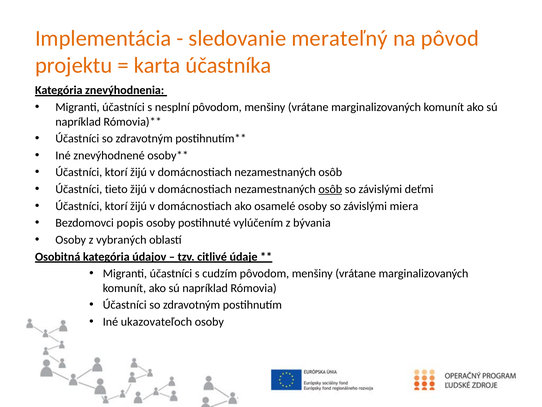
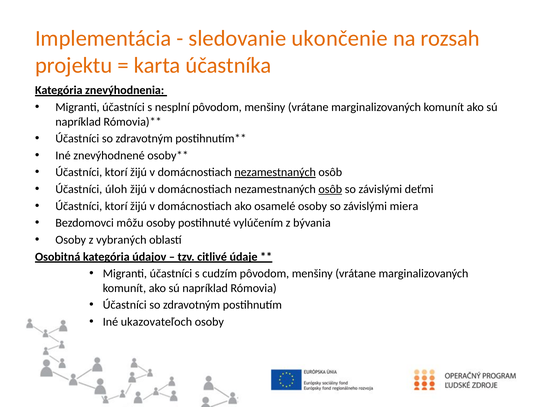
merateľný: merateľný -> ukončenie
pôvod: pôvod -> rozsah
nezamestnaných at (275, 172) underline: none -> present
tieto: tieto -> úloh
popis: popis -> môžu
